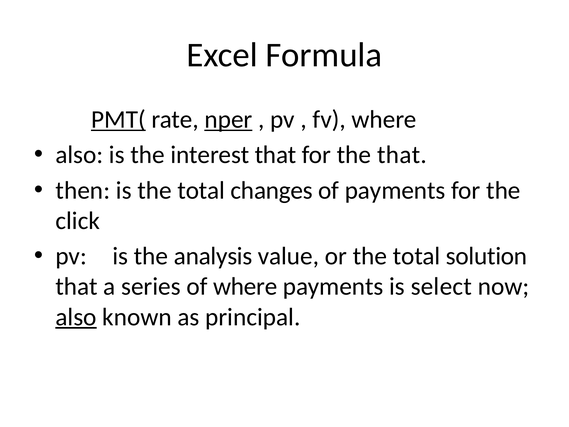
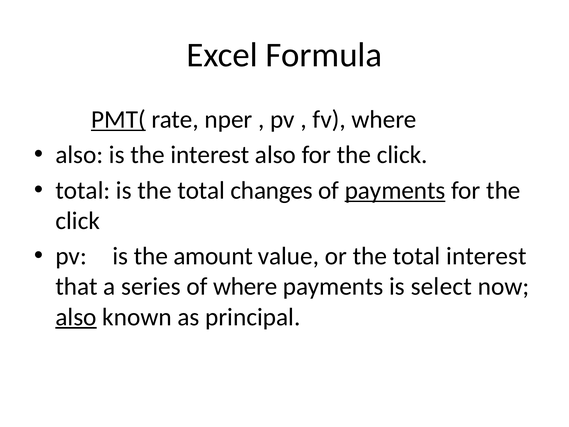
nper underline: present -> none
interest that: that -> also
that at (402, 155): that -> click
then at (83, 190): then -> total
payments at (395, 190) underline: none -> present
analysis: analysis -> amount
total solution: solution -> interest
